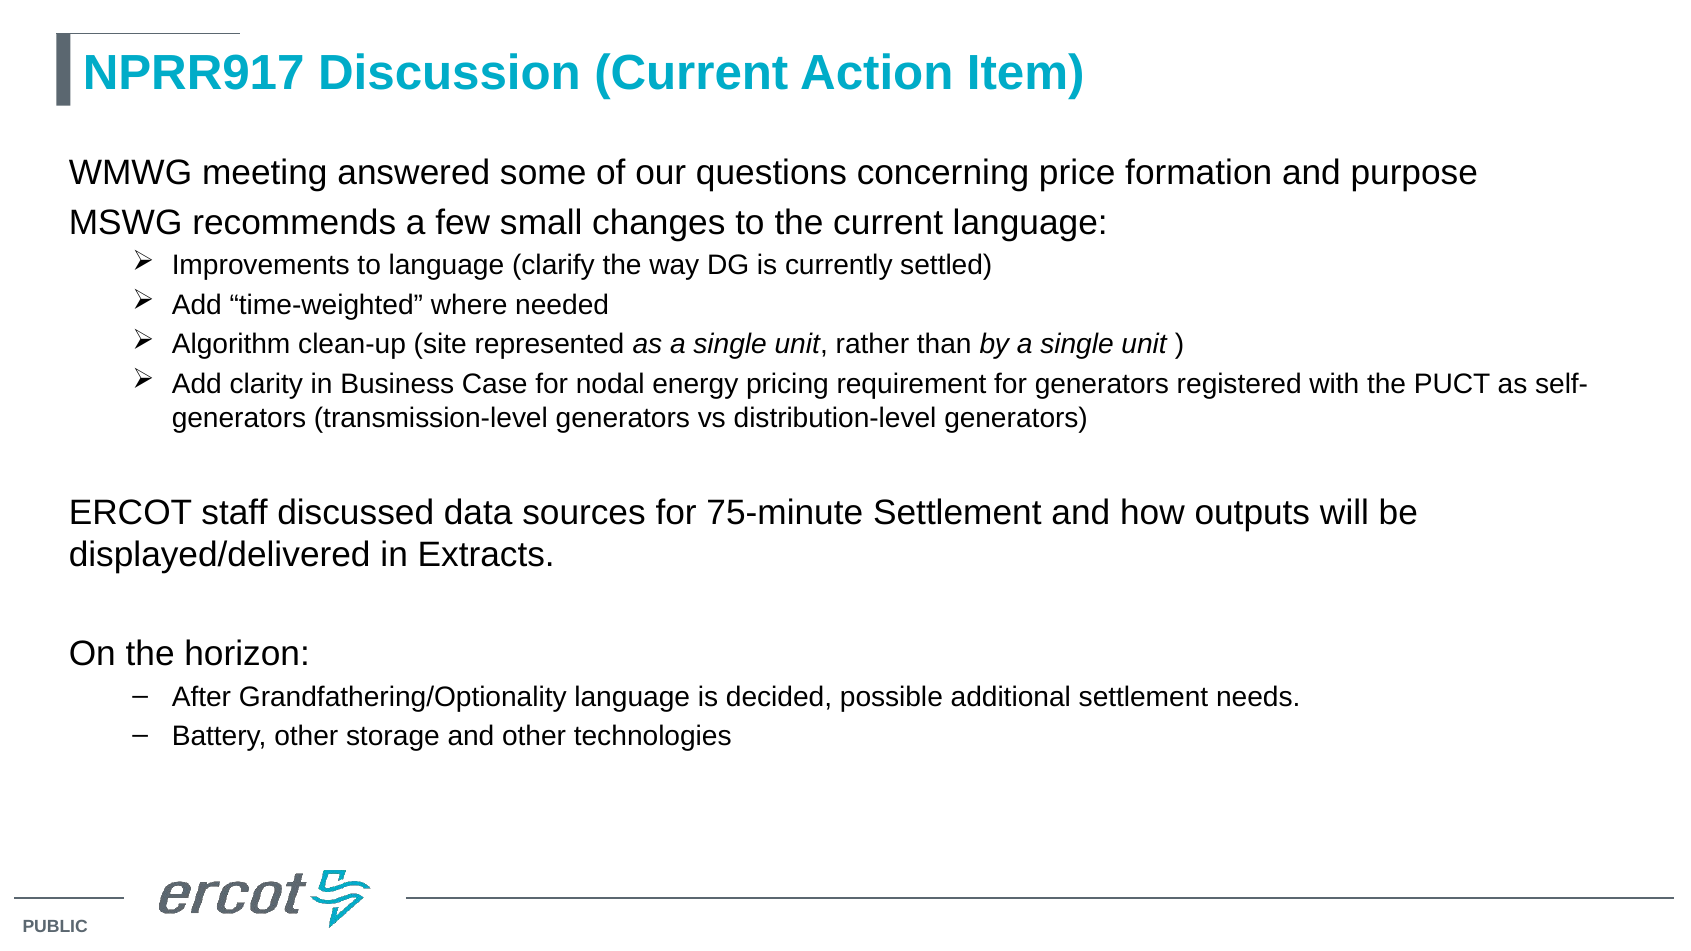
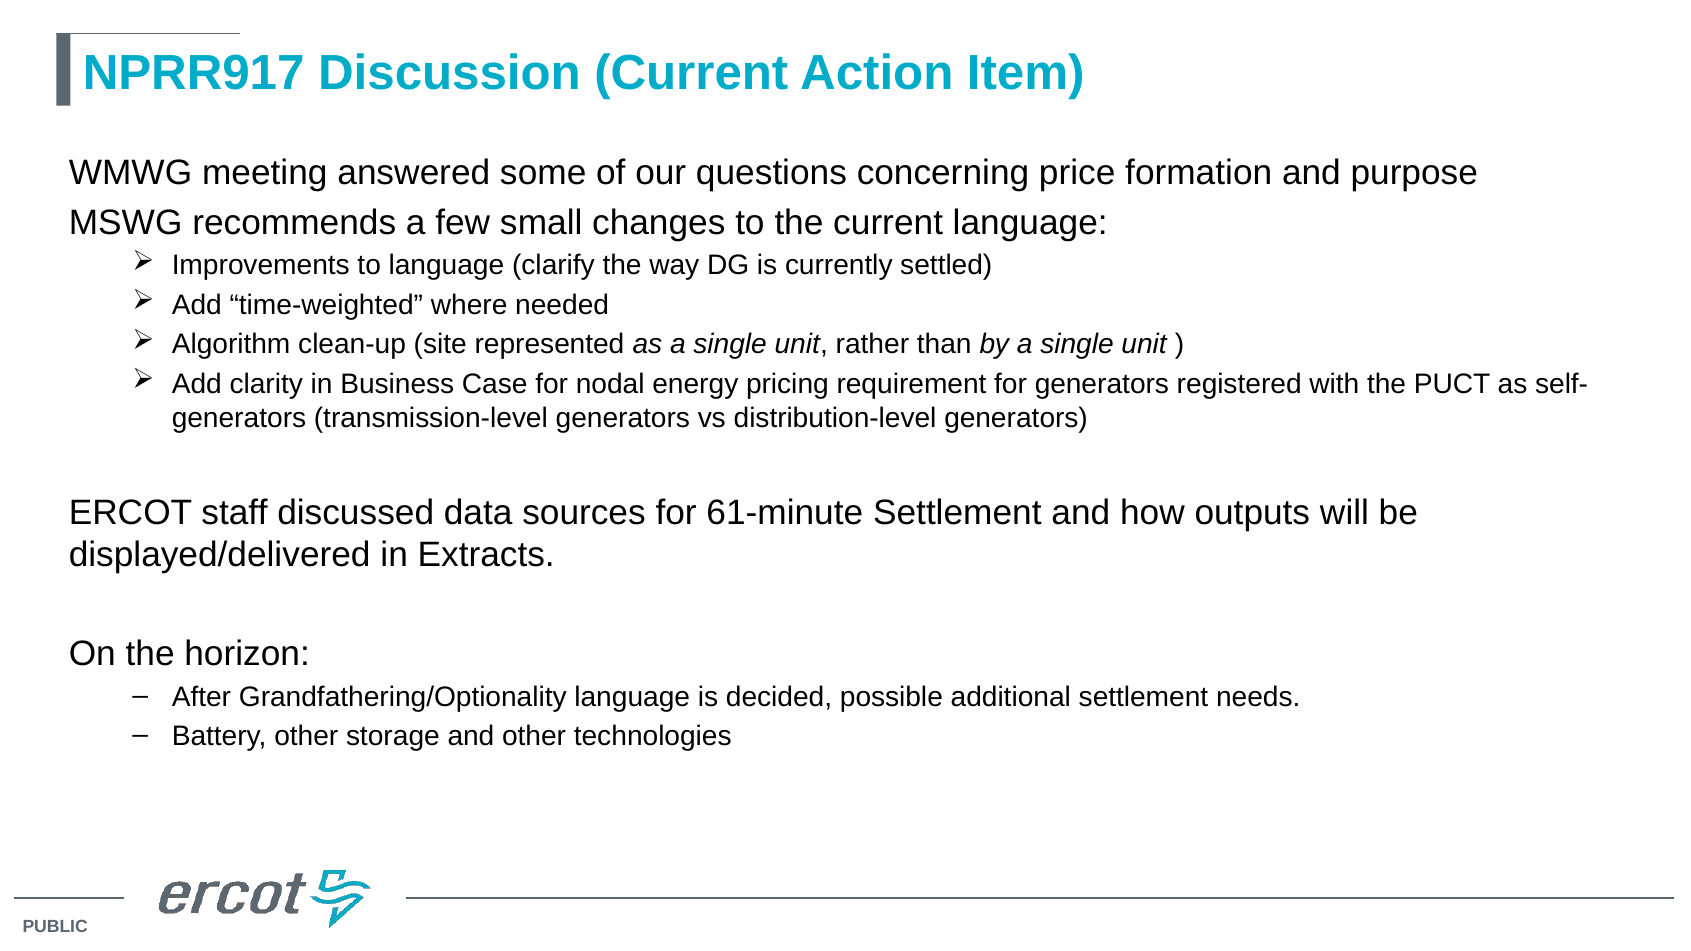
75-minute: 75-minute -> 61-minute
